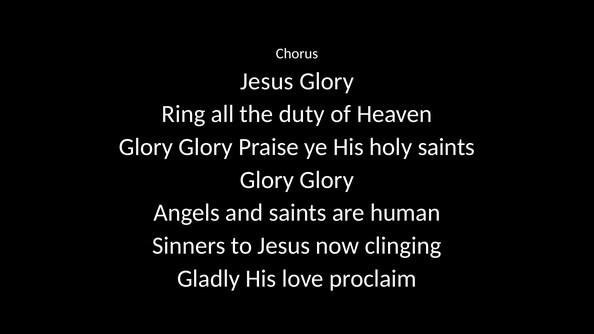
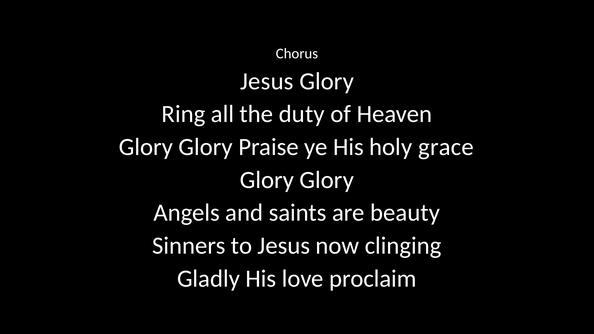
holy saints: saints -> grace
human: human -> beauty
